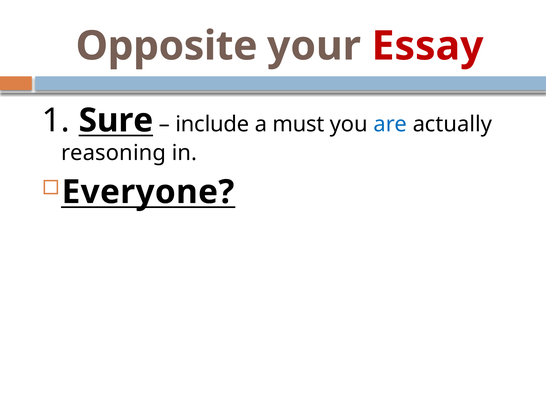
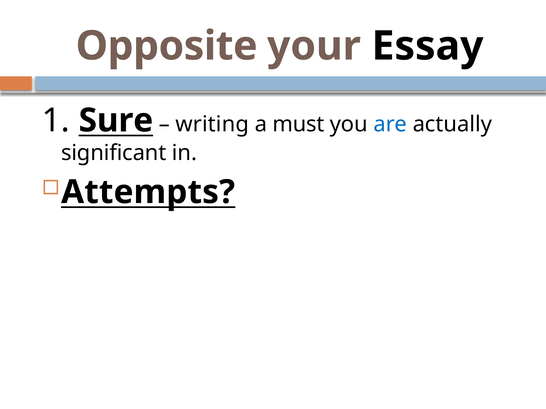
Essay colour: red -> black
include: include -> writing
reasoning: reasoning -> significant
Everyone: Everyone -> Attempts
